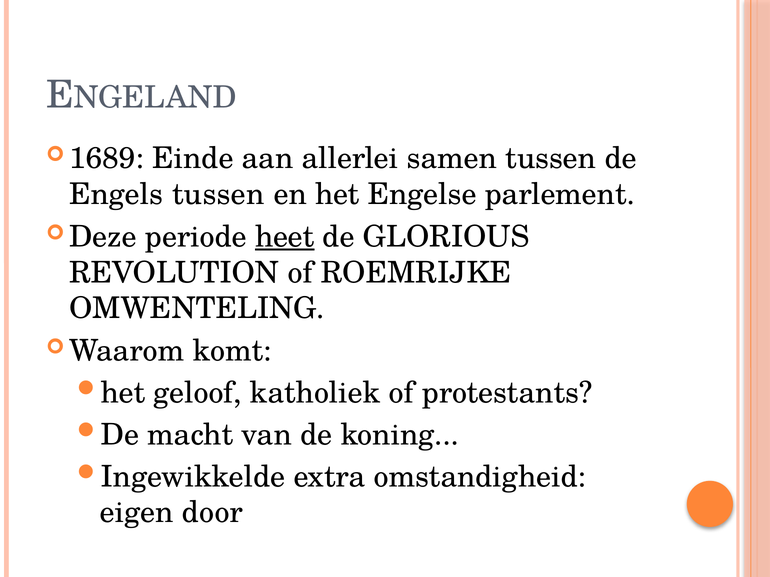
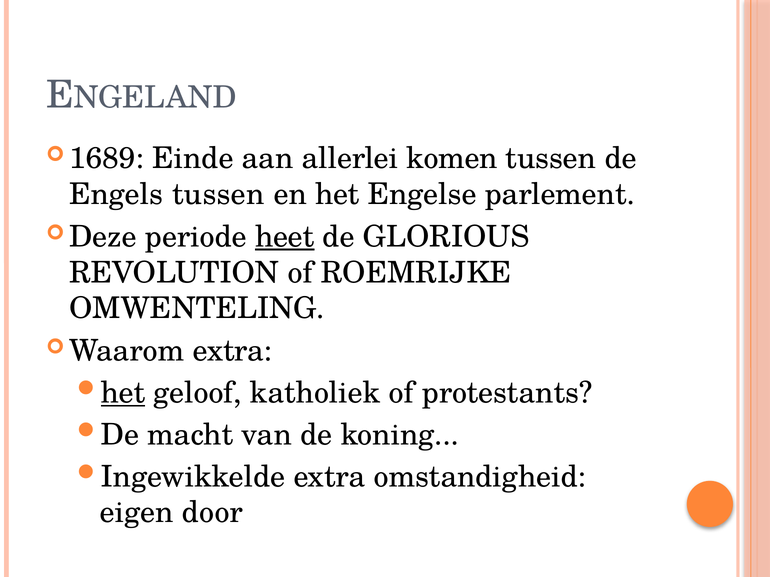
samen: samen -> komen
komt at (232, 351): komt -> extra
het at (123, 393) underline: none -> present
